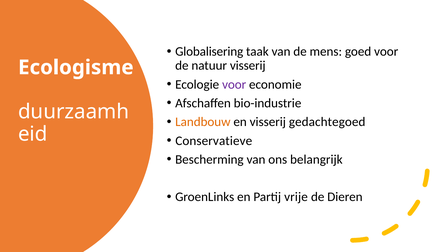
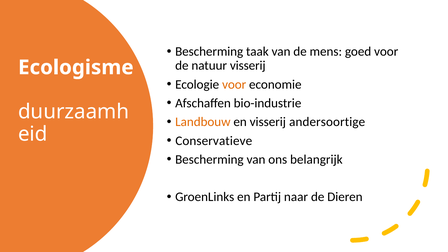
Globalisering at (209, 52): Globalisering -> Bescherming
voor at (234, 84) colour: purple -> orange
gedachtegoed: gedachtegoed -> andersoortige
vrije: vrije -> naar
